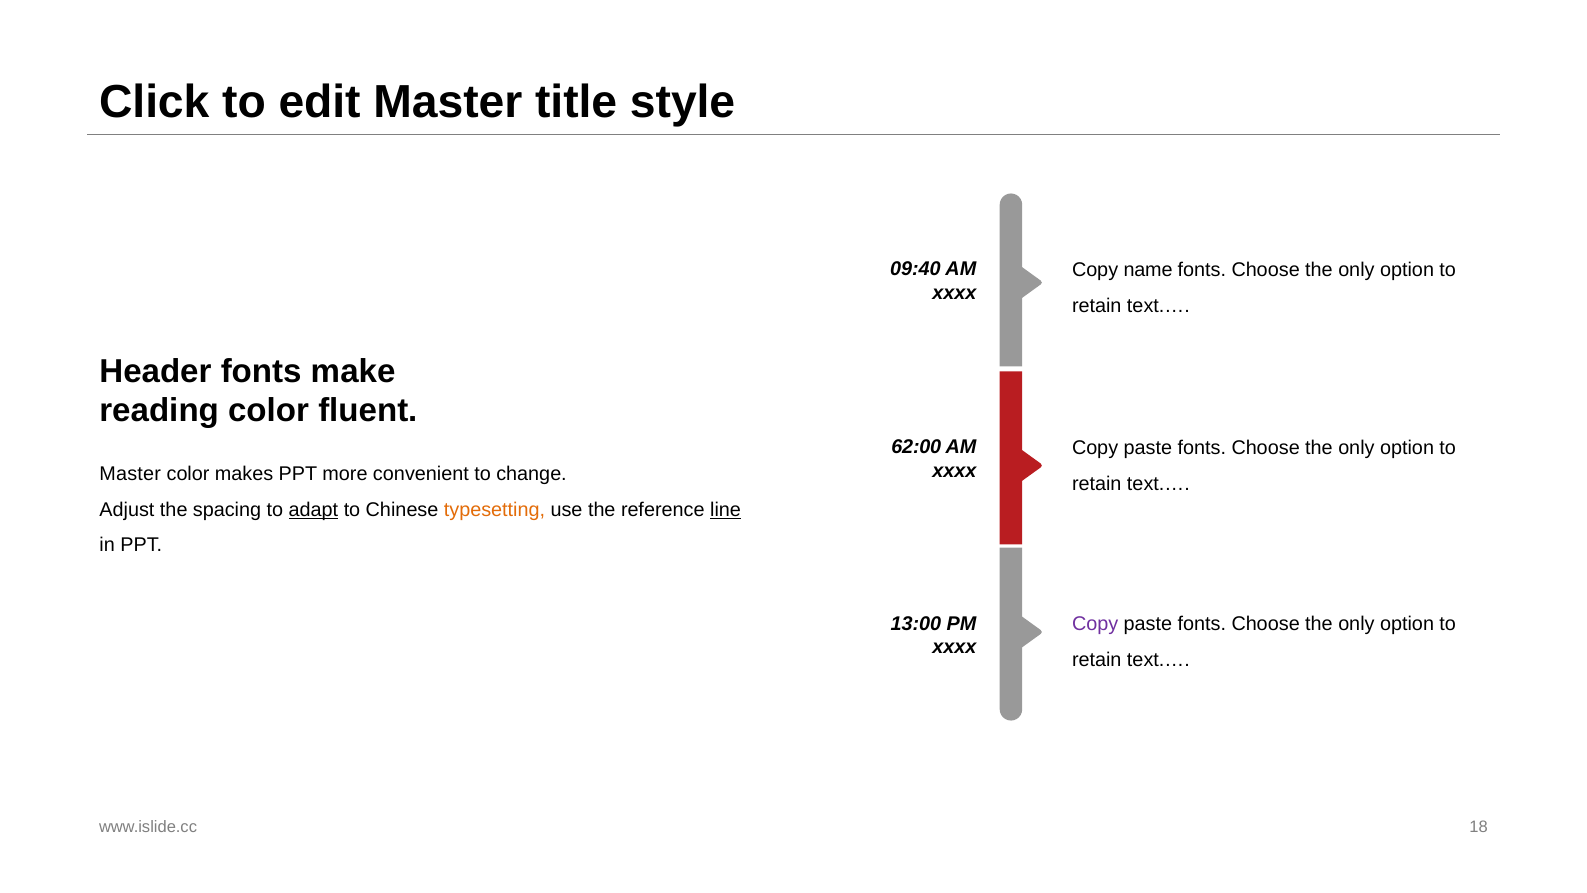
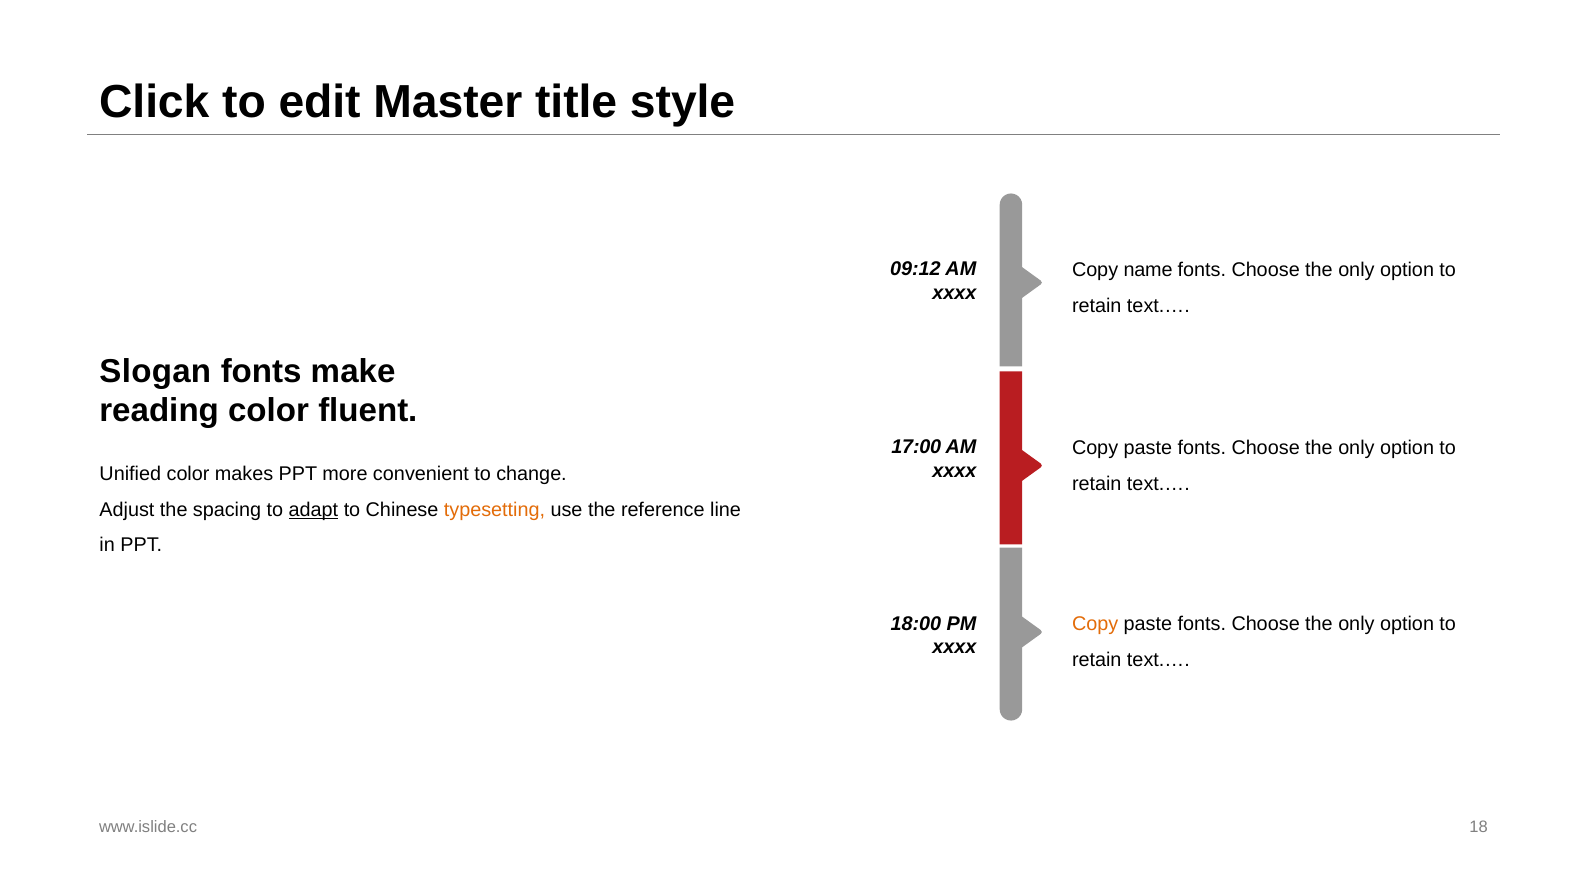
09:40: 09:40 -> 09:12
Header: Header -> Slogan
62:00: 62:00 -> 17:00
Master at (130, 474): Master -> Unified
line underline: present -> none
13:00: 13:00 -> 18:00
Copy at (1095, 624) colour: purple -> orange
